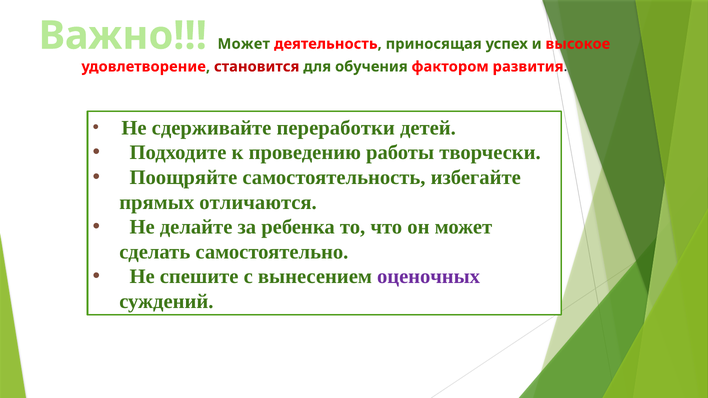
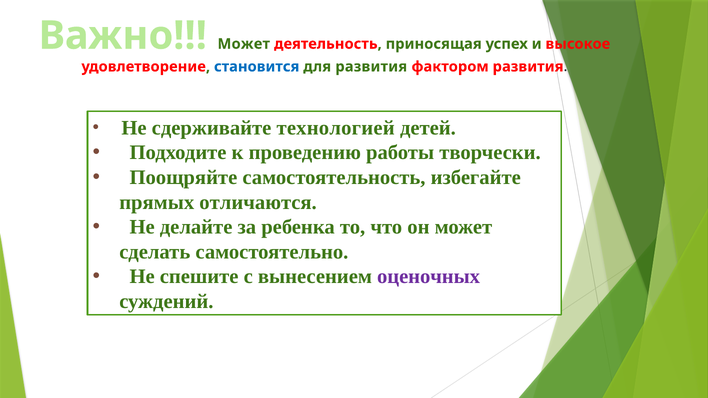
становится colour: red -> blue
для обучения: обучения -> развития
переработки: переработки -> технологией
